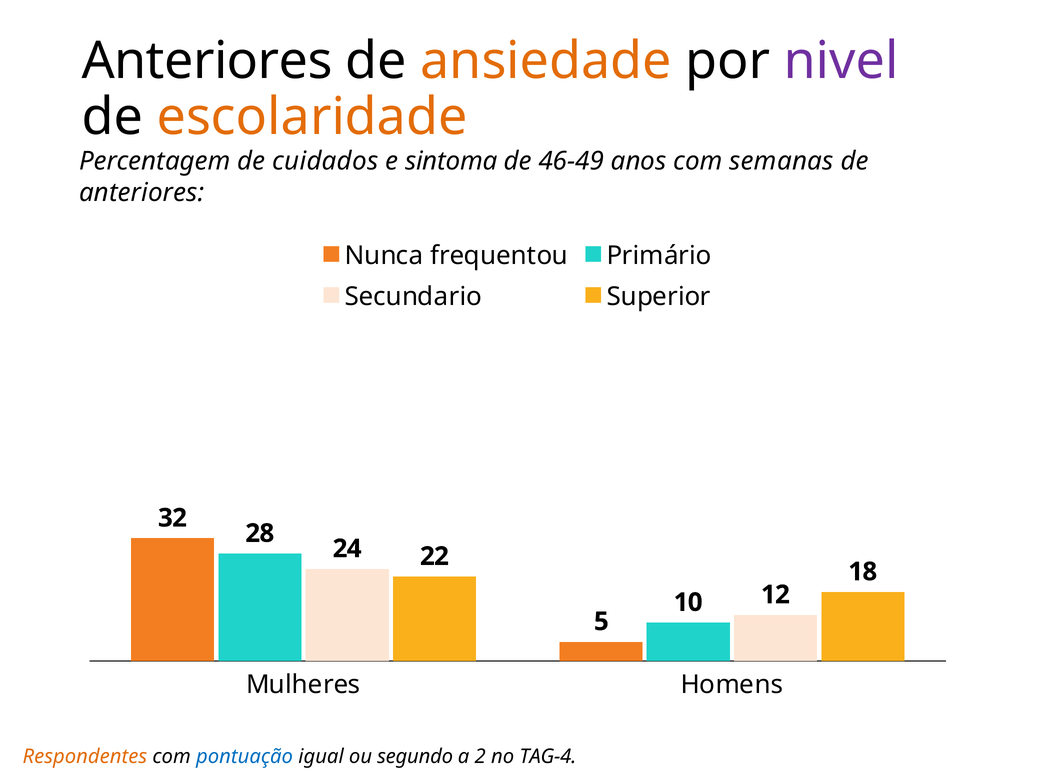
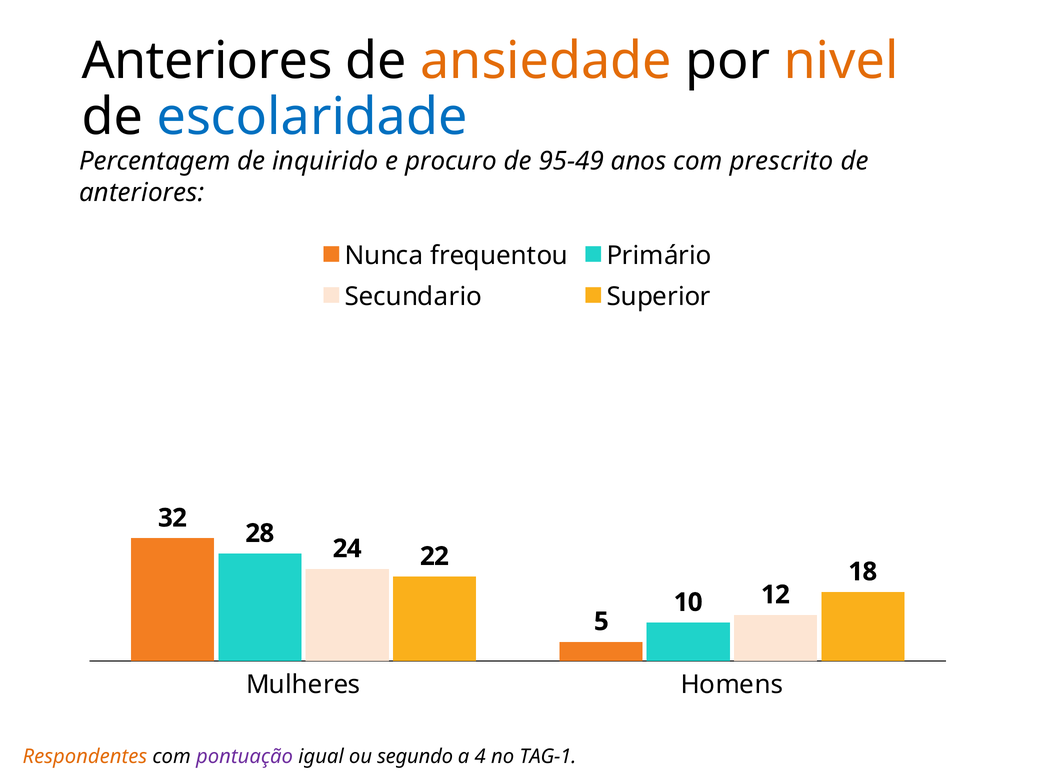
nivel colour: purple -> orange
escolaridade colour: orange -> blue
cuidados: cuidados -> inquirido
sintoma: sintoma -> procuro
46-49: 46-49 -> 95-49
semanas: semanas -> prescrito
pontuação colour: blue -> purple
2: 2 -> 4
TAG-4: TAG-4 -> TAG-1
